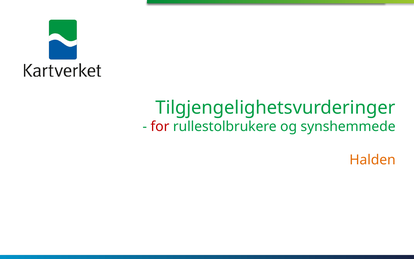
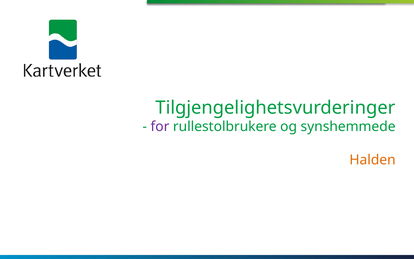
for colour: red -> purple
